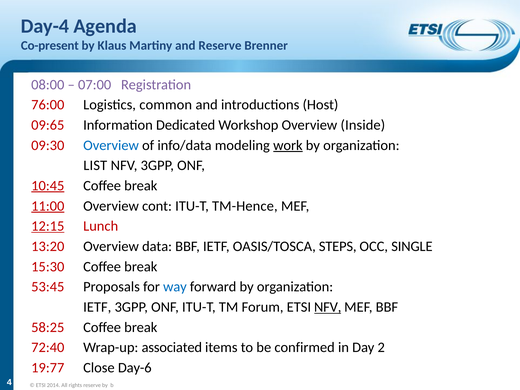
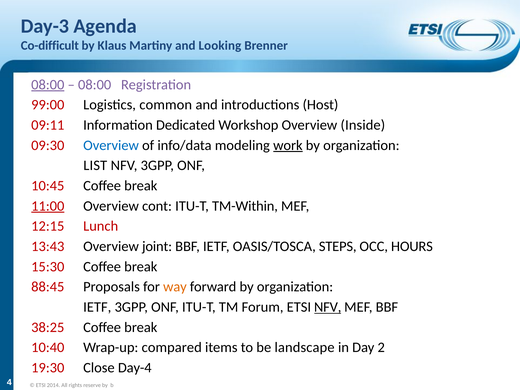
Day-4: Day-4 -> Day-3
Co-present: Co-present -> Co-difficult
and Reserve: Reserve -> Looking
08:00 at (48, 85) underline: none -> present
07:00 at (95, 85): 07:00 -> 08:00
76:00: 76:00 -> 99:00
09:65: 09:65 -> 09:11
10:45 underline: present -> none
TM-Hence: TM-Hence -> TM-Within
12:15 underline: present -> none
13:20: 13:20 -> 13:43
data: data -> joint
SINGLE: SINGLE -> HOURS
53:45: 53:45 -> 88:45
way colour: blue -> orange
58:25: 58:25 -> 38:25
72:40: 72:40 -> 10:40
associated: associated -> compared
confirmed: confirmed -> landscape
19:77: 19:77 -> 19:30
Day-6: Day-6 -> Day-4
